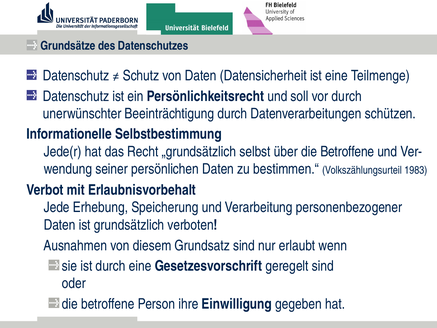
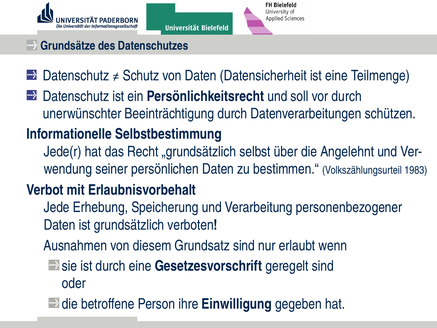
über die Betroffene: Betroffene -> Angelehnt
